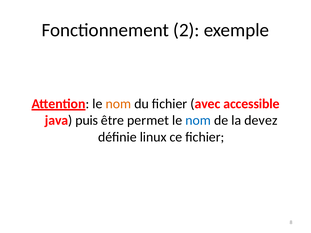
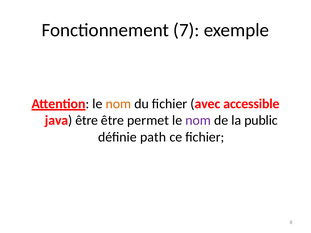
2: 2 -> 7
java puis: puis -> être
nom at (198, 121) colour: blue -> purple
devez: devez -> public
linux: linux -> path
